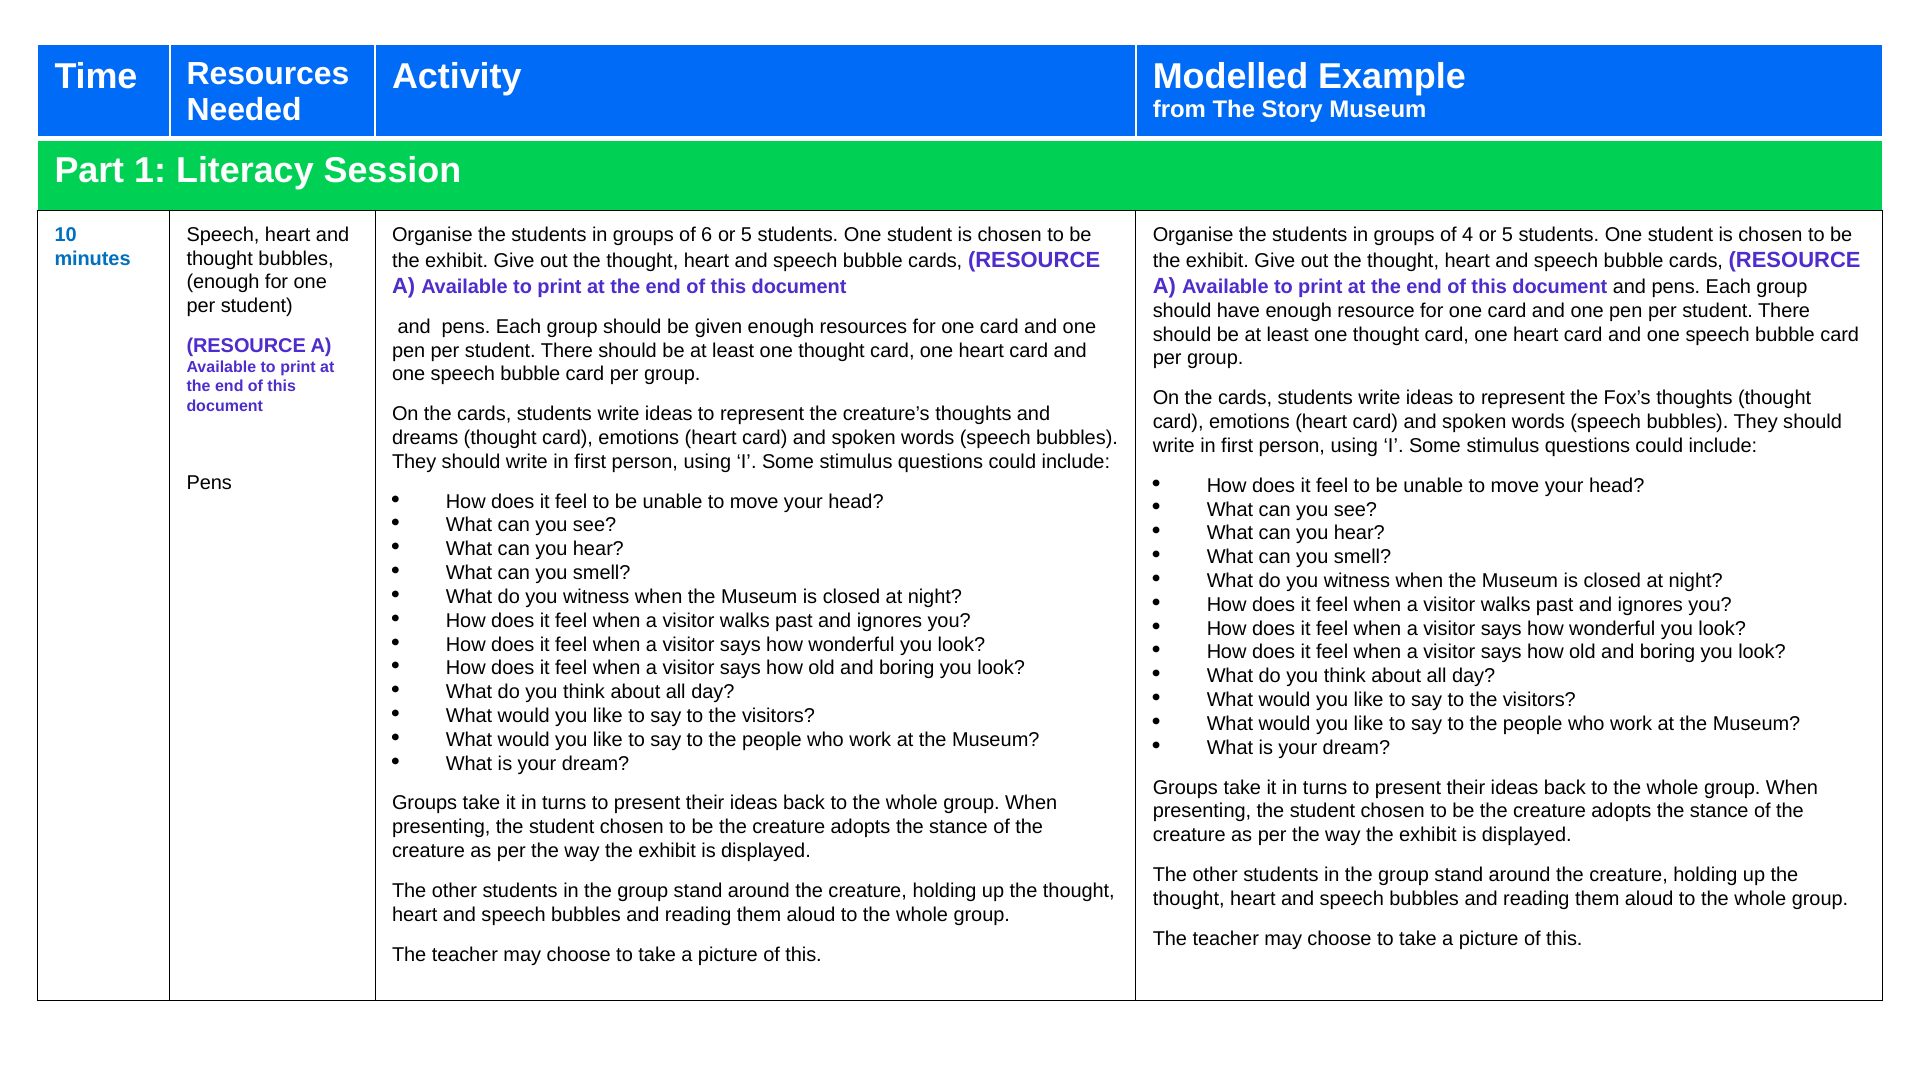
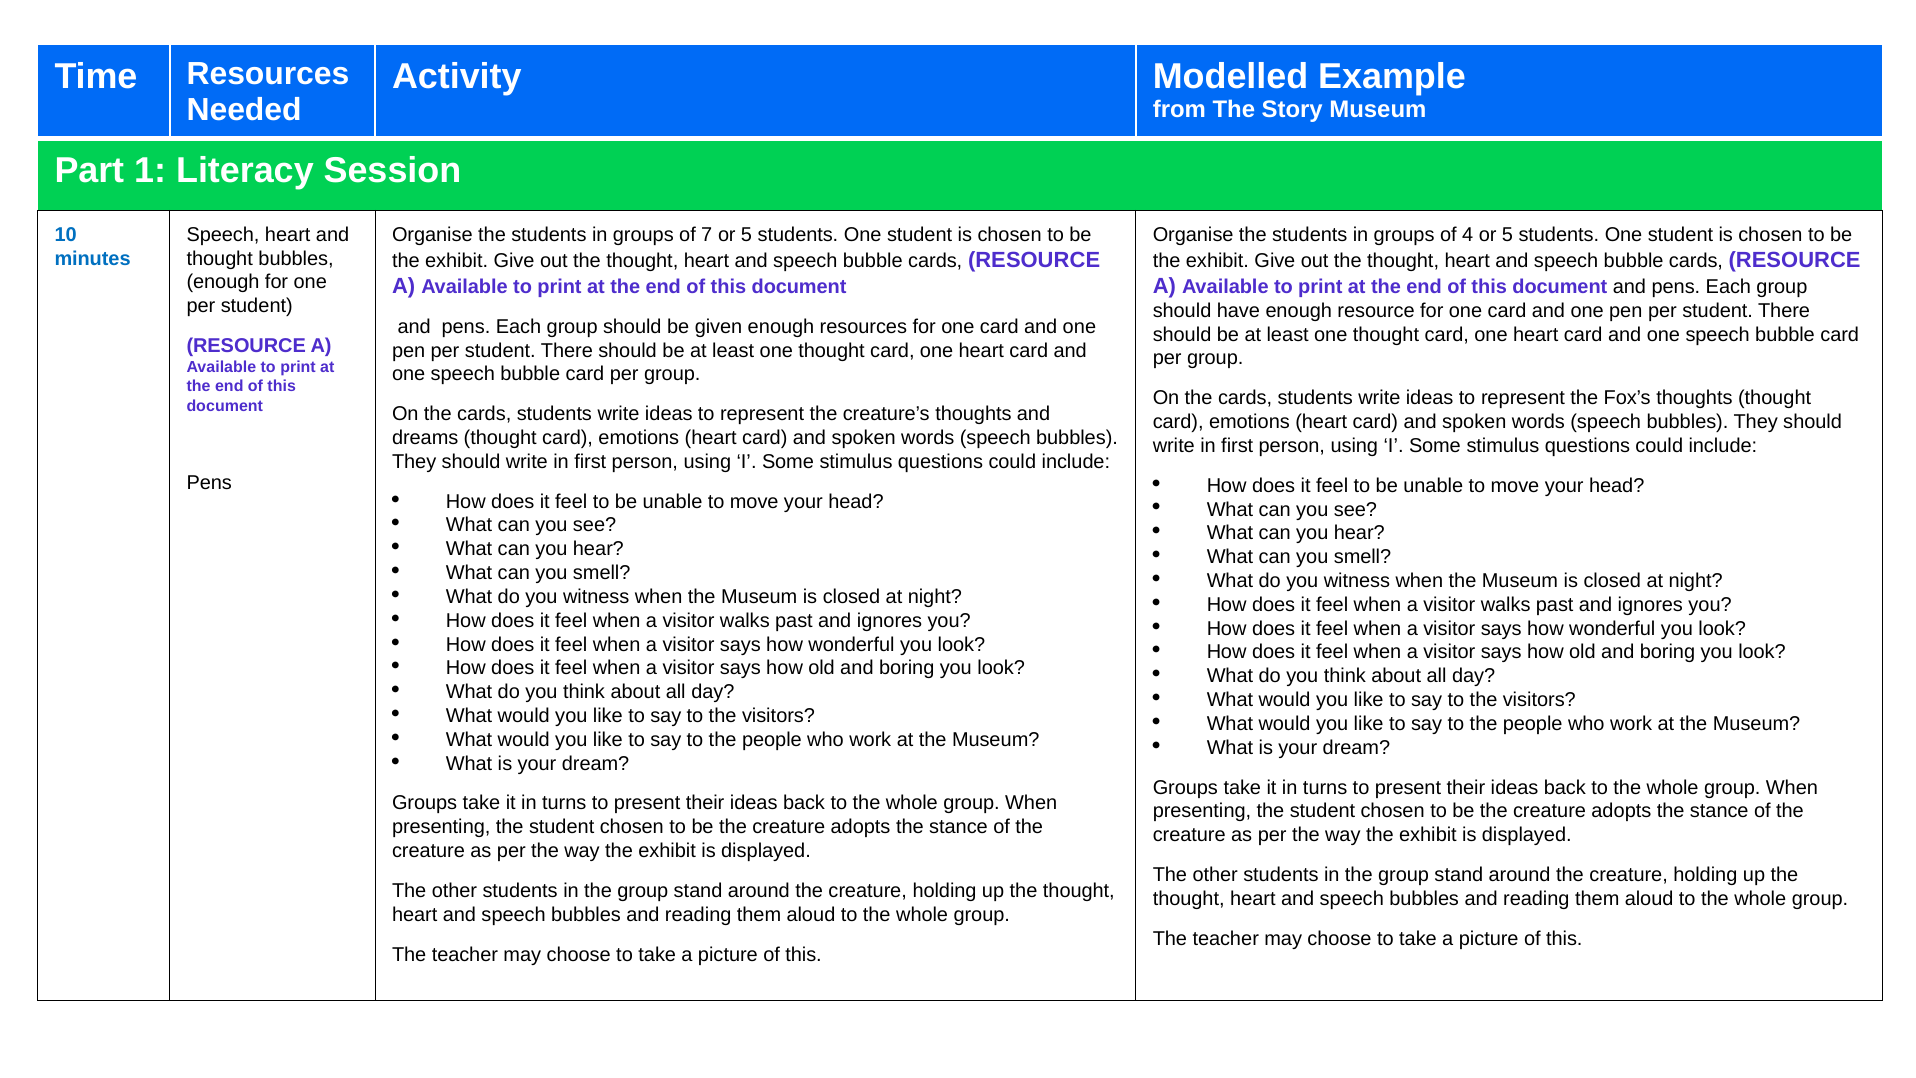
6: 6 -> 7
